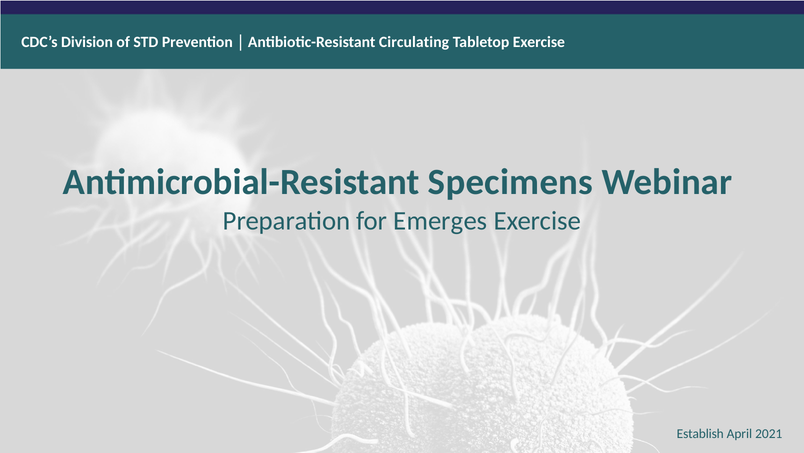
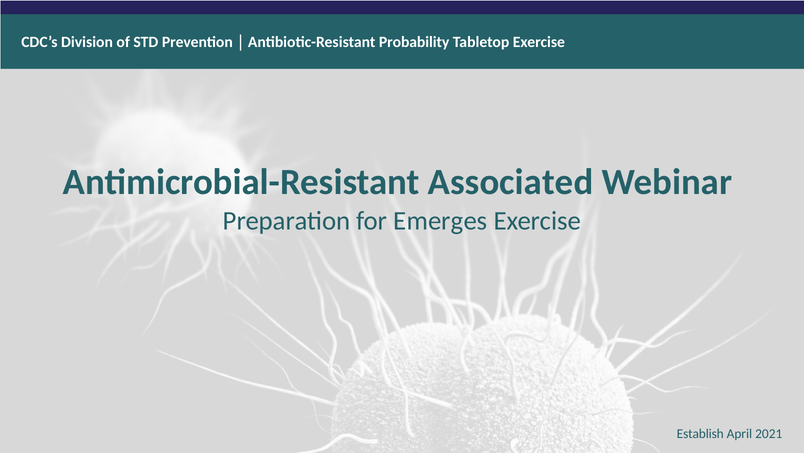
Circulating: Circulating -> Probability
Specimens: Specimens -> Associated
